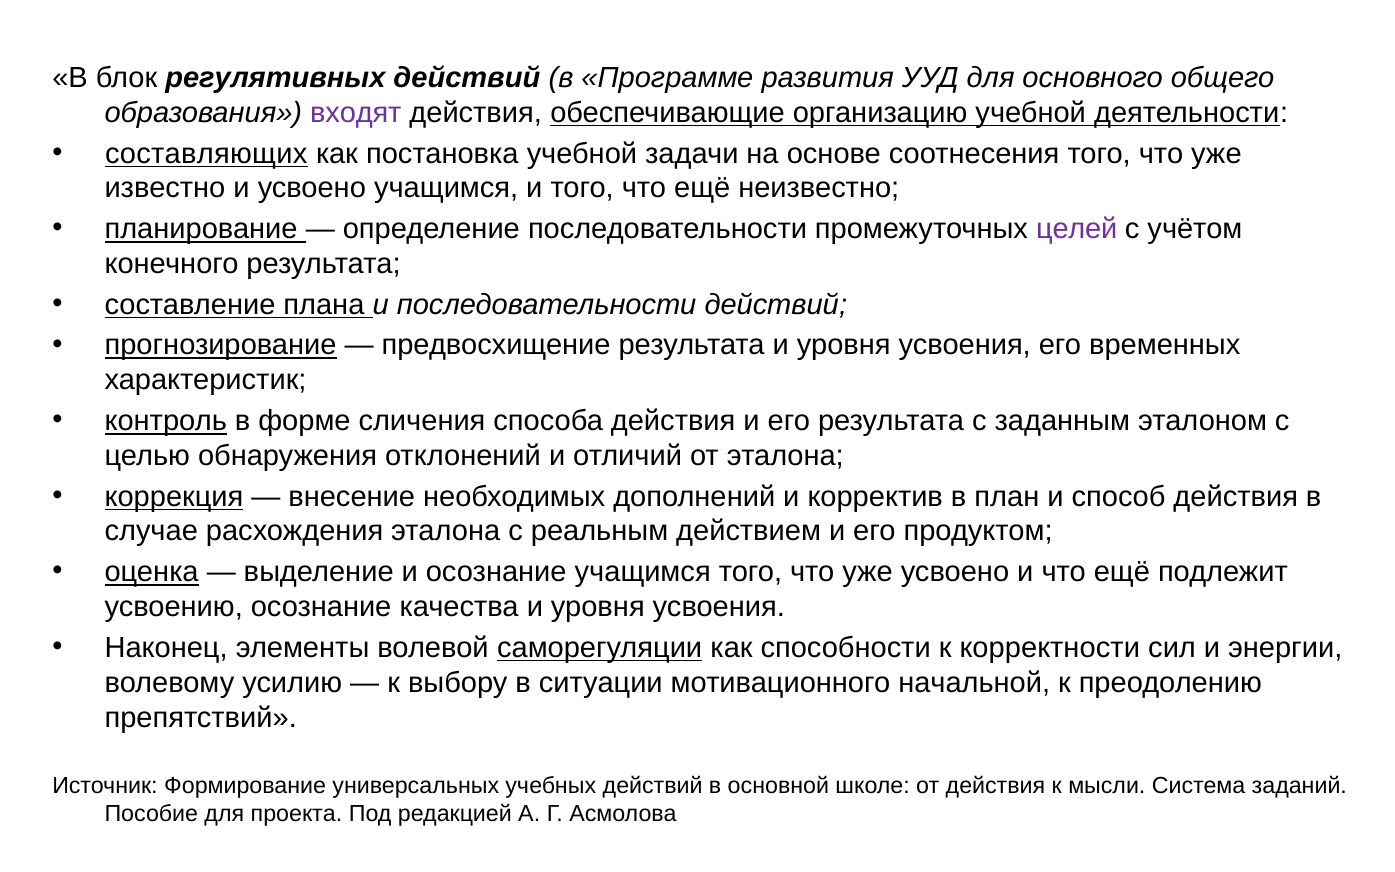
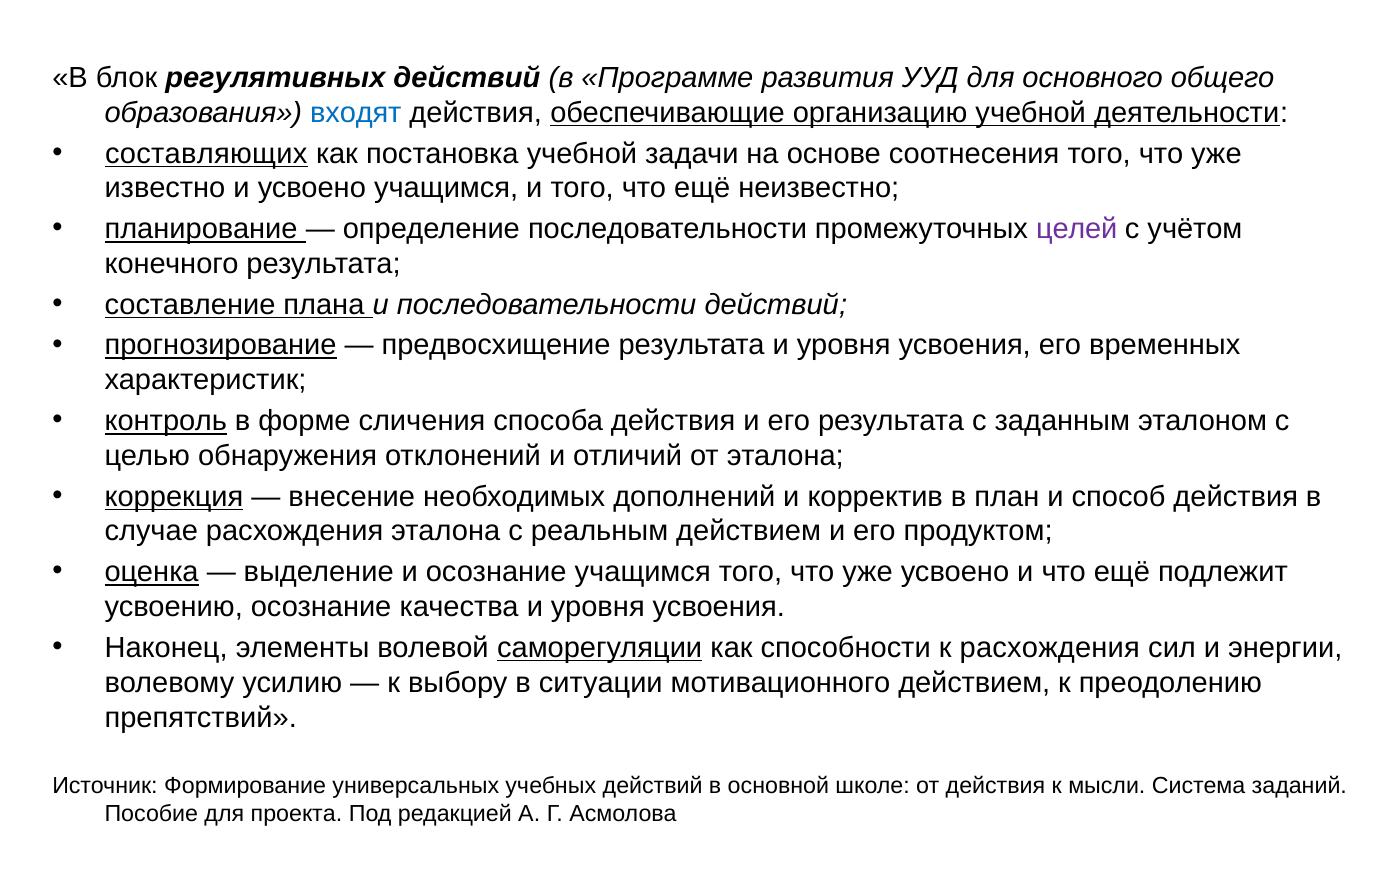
входят colour: purple -> blue
к корректности: корректности -> расхождения
мотивационного начальной: начальной -> действием
